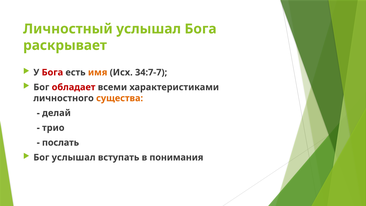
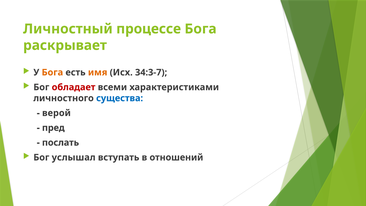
Личностный услышал: услышал -> процессе
Бога at (52, 72) colour: red -> orange
34:7-7: 34:7-7 -> 34:3-7
существа colour: orange -> blue
делай: делай -> верой
трио: трио -> пред
понимания: понимания -> отношений
